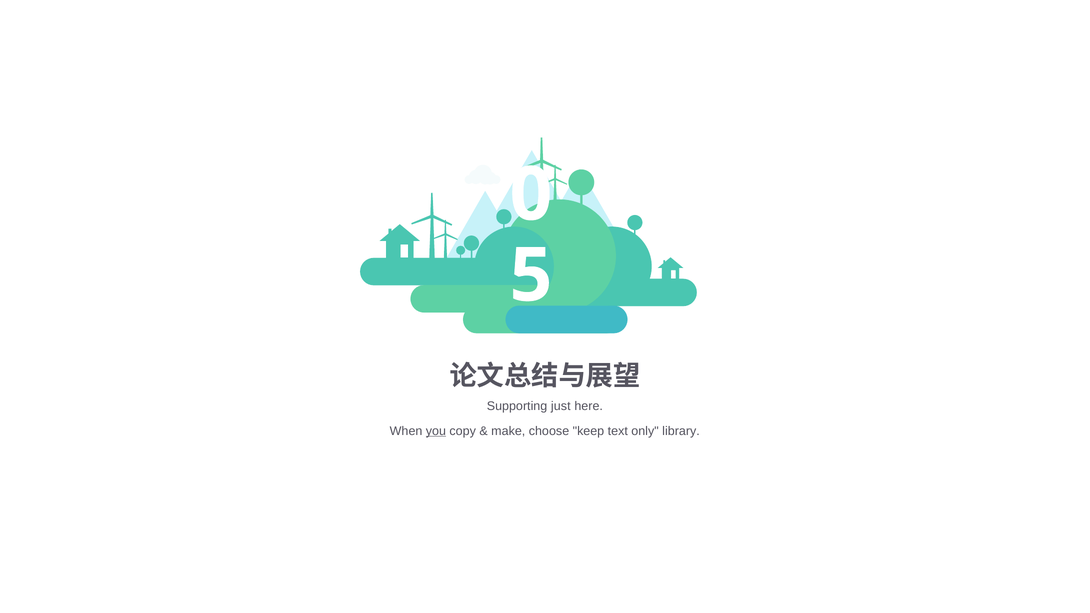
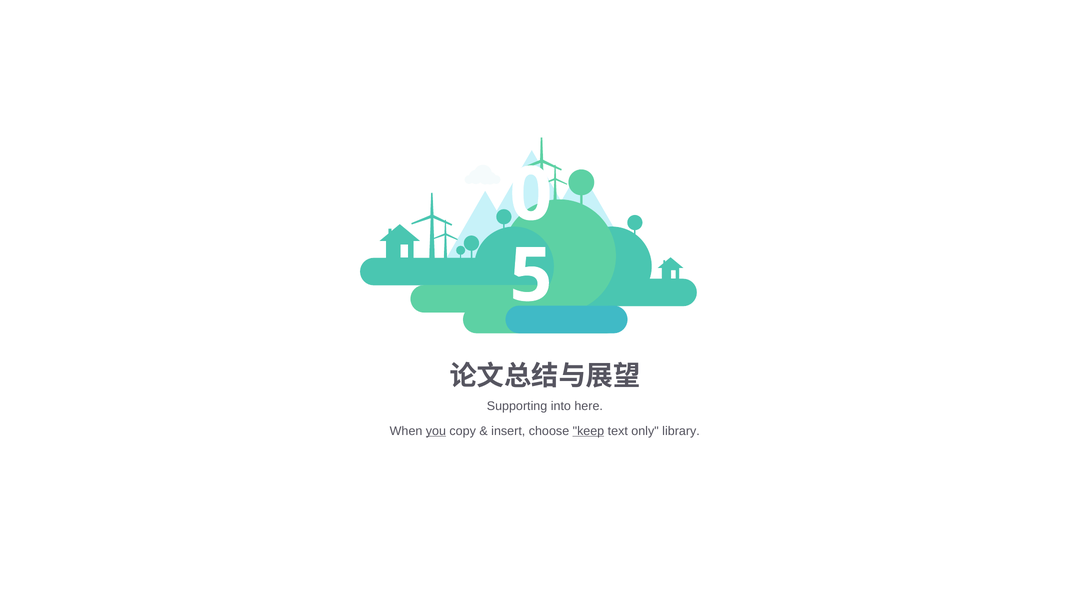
just: just -> into
make: make -> insert
keep underline: none -> present
